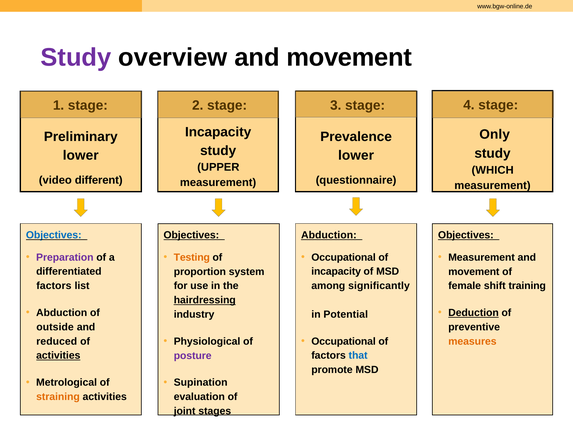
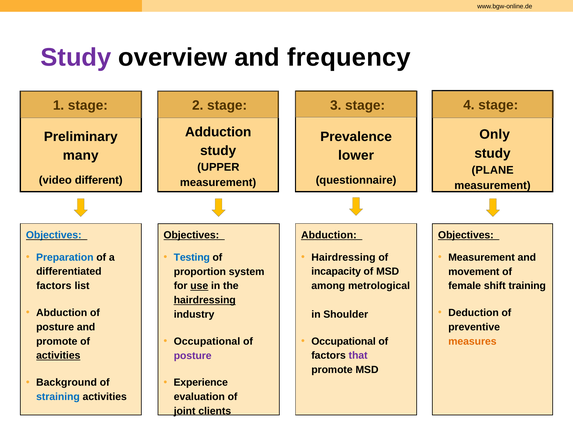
overview and movement: movement -> frequency
Incapacity at (218, 132): Incapacity -> Adduction
lower at (81, 156): lower -> many
WHICH: WHICH -> PLANE
Preparation colour: purple -> blue
Testing colour: orange -> blue
Occupational at (344, 258): Occupational -> Hairdressing
use underline: none -> present
significantly: significantly -> metrological
Deduction underline: present -> none
Potential: Potential -> Shoulder
outside at (55, 328): outside -> posture
Physiological at (207, 342): Physiological -> Occupational
reduced at (57, 342): reduced -> promote
that colour: blue -> purple
Metrological: Metrological -> Background
Supination: Supination -> Experience
straining colour: orange -> blue
stages: stages -> clients
